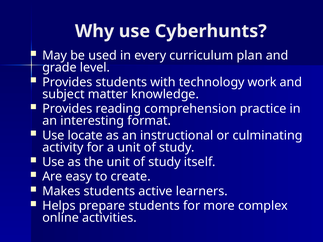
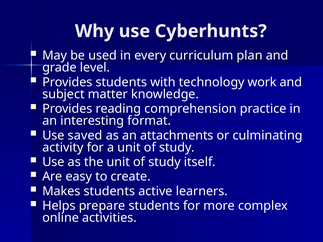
locate: locate -> saved
instructional: instructional -> attachments
